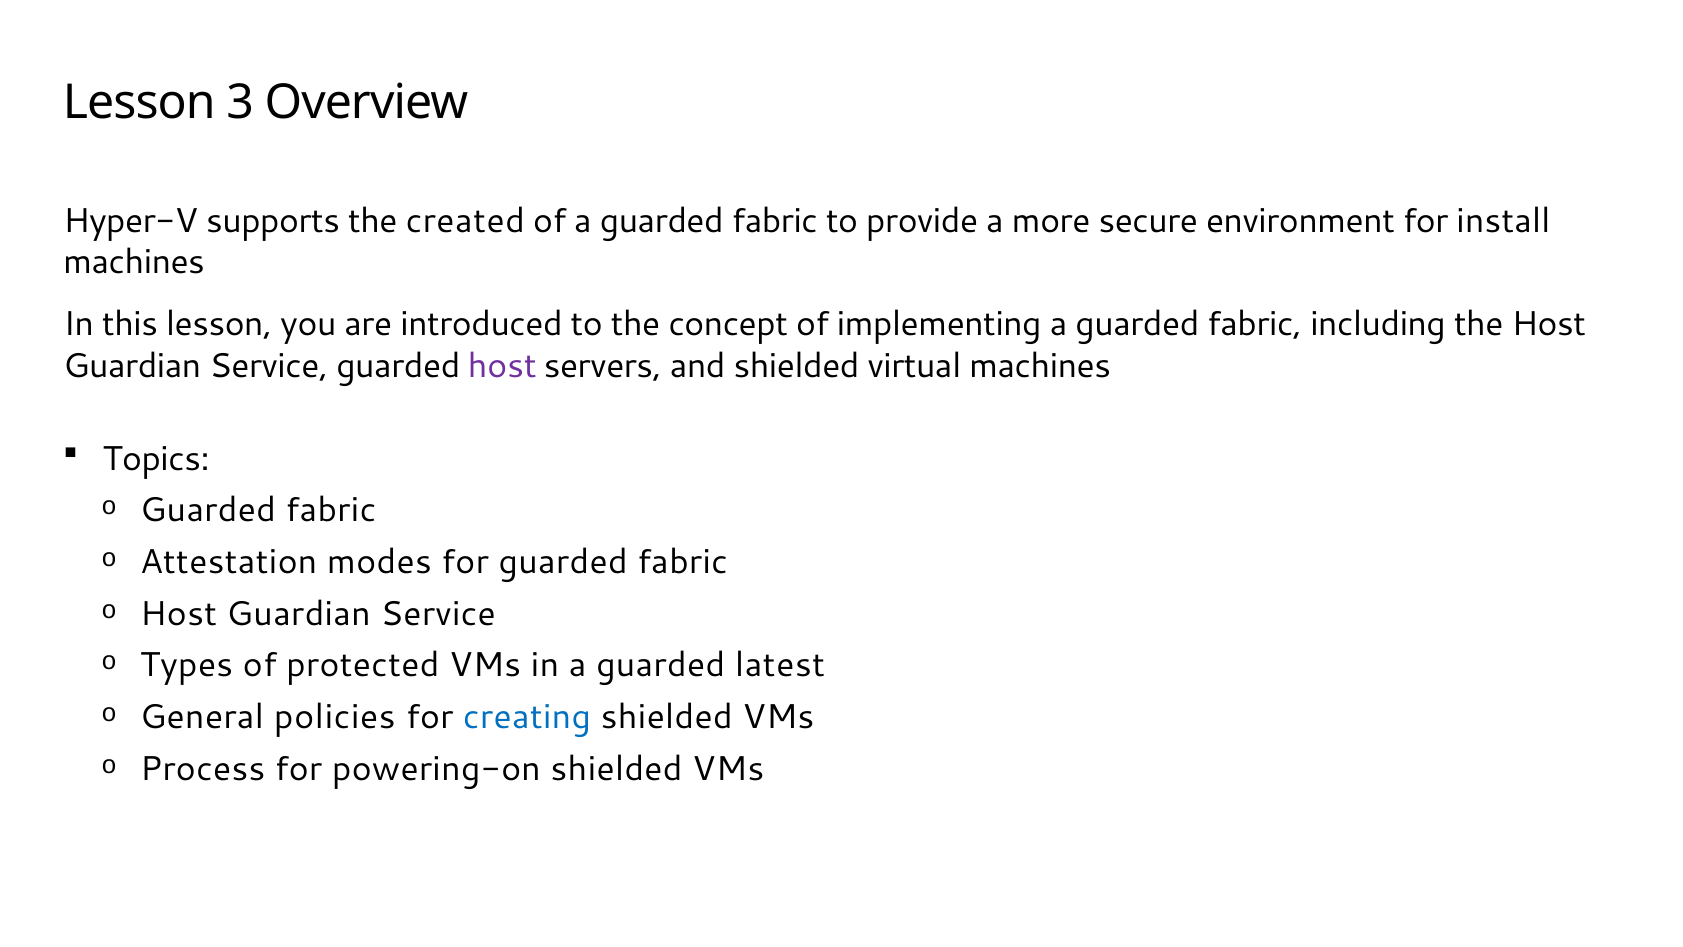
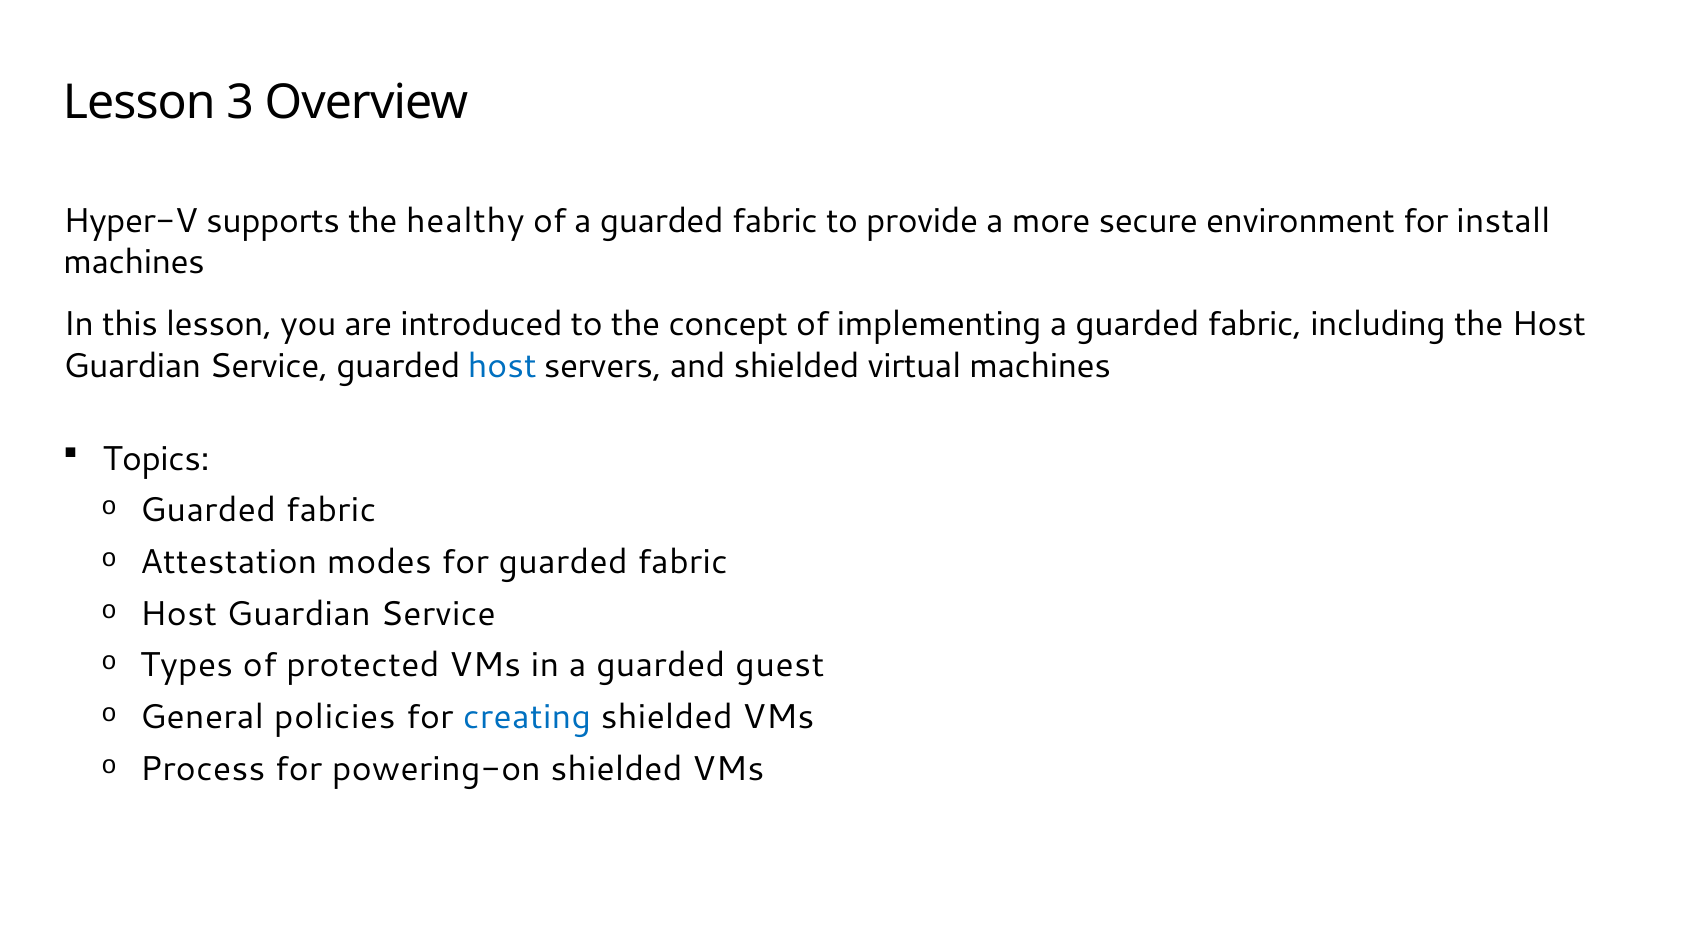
created: created -> healthy
host at (502, 366) colour: purple -> blue
latest: latest -> guest
